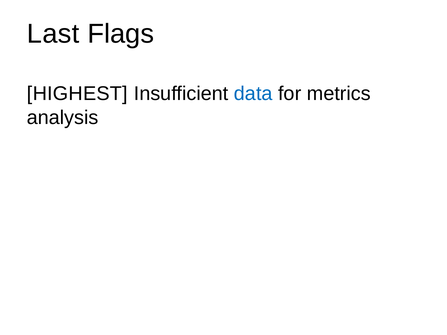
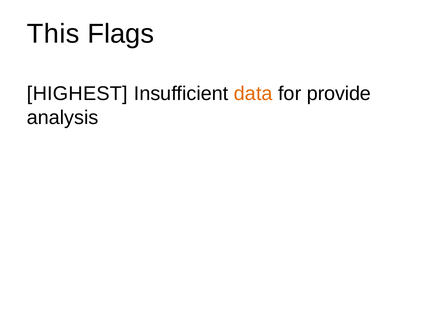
Last: Last -> This
data colour: blue -> orange
metrics: metrics -> provide
